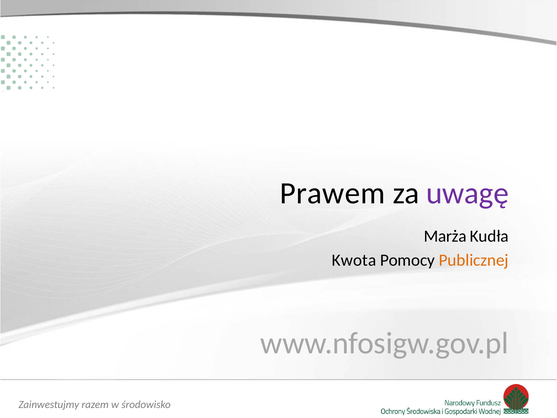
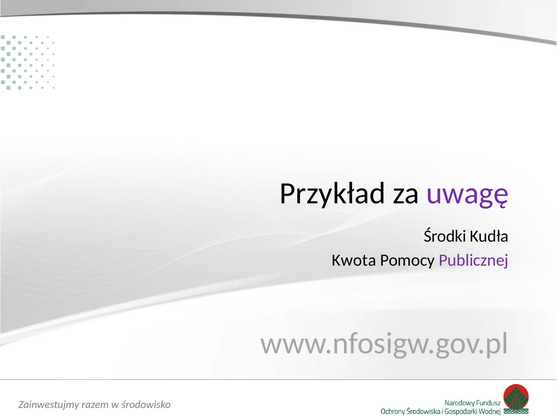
Prawem: Prawem -> Przykład
Marża: Marża -> Środki
Publicznej colour: orange -> purple
